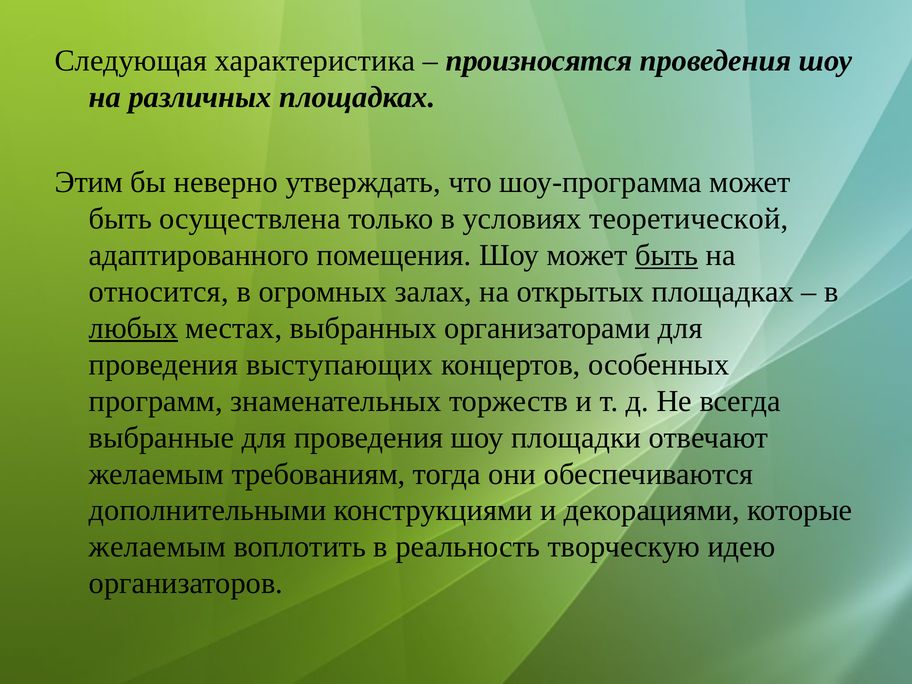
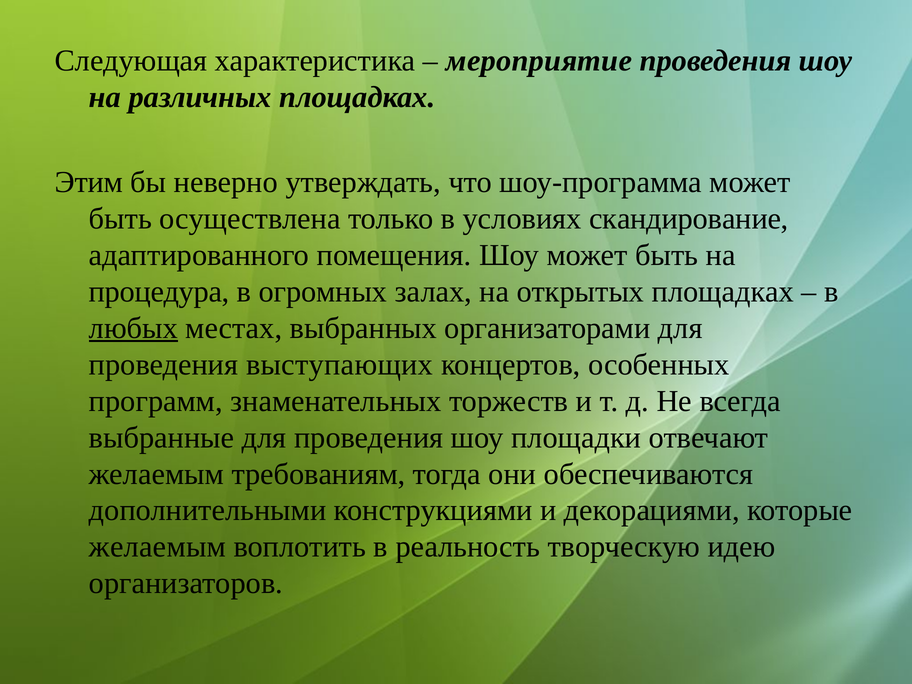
произносятся: произносятся -> мероприятие
теоретической: теоретической -> скандирование
быть at (667, 255) underline: present -> none
относится: относится -> процедура
